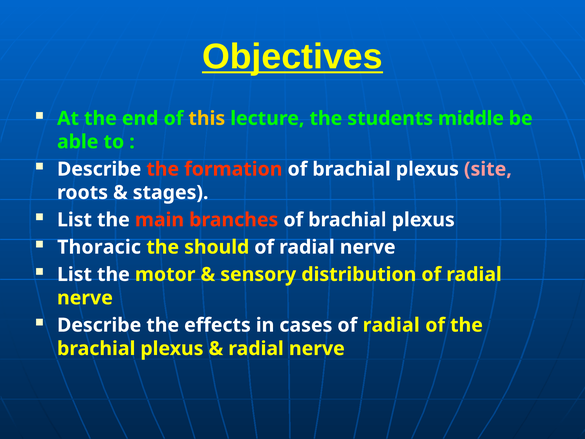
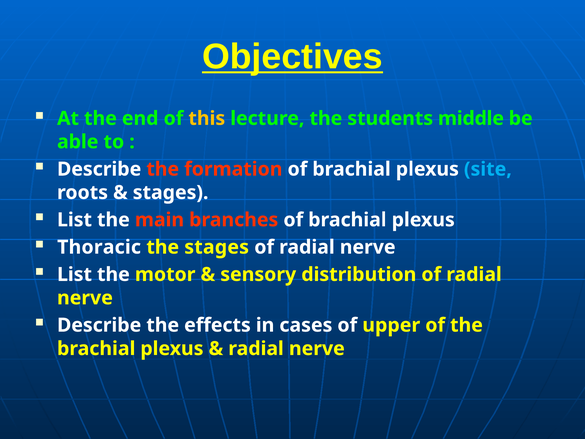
site colour: pink -> light blue
the should: should -> stages
cases of radial: radial -> upper
